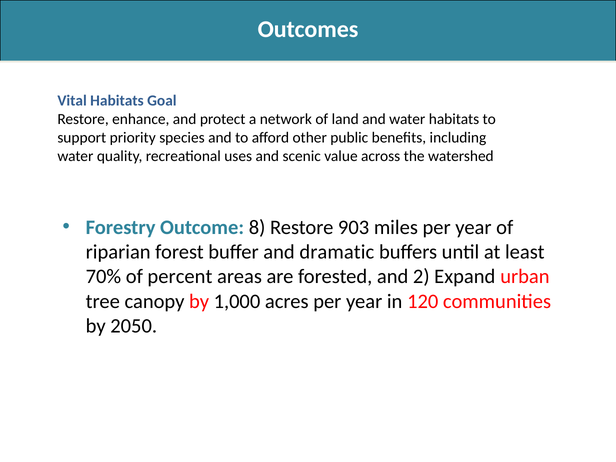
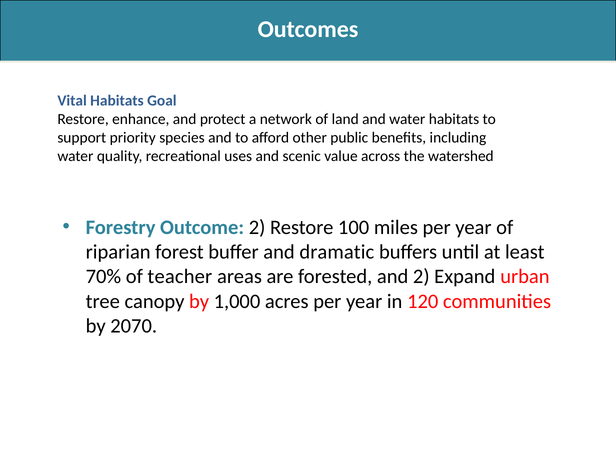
Outcome 8: 8 -> 2
903: 903 -> 100
percent: percent -> teacher
2050: 2050 -> 2070
